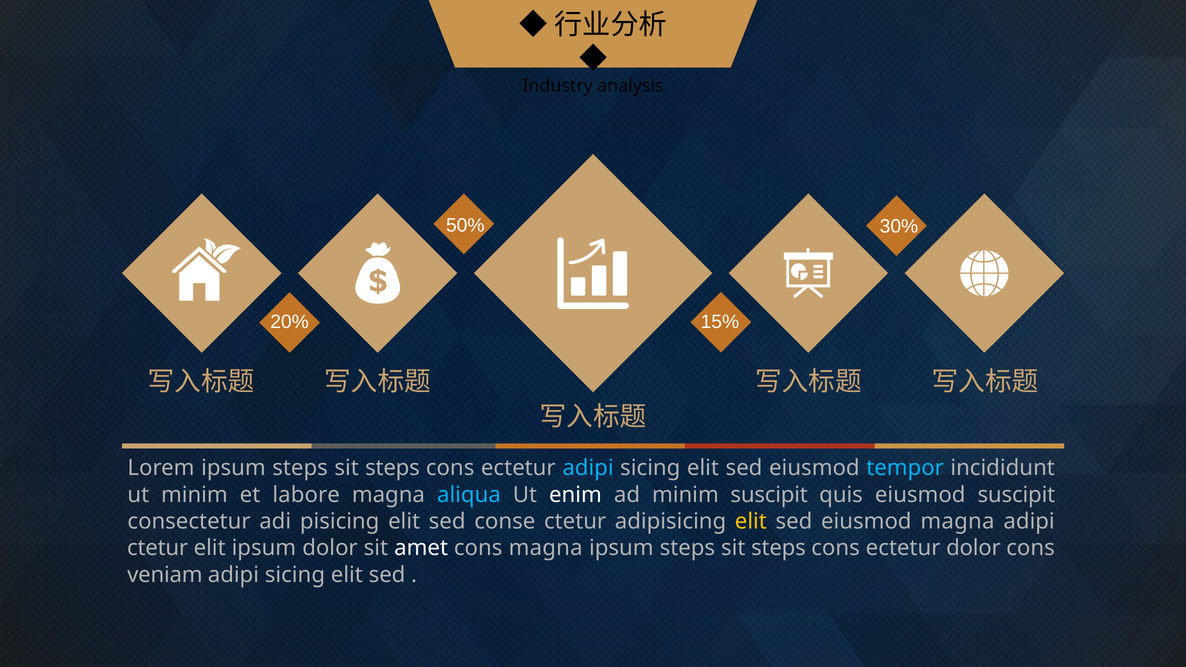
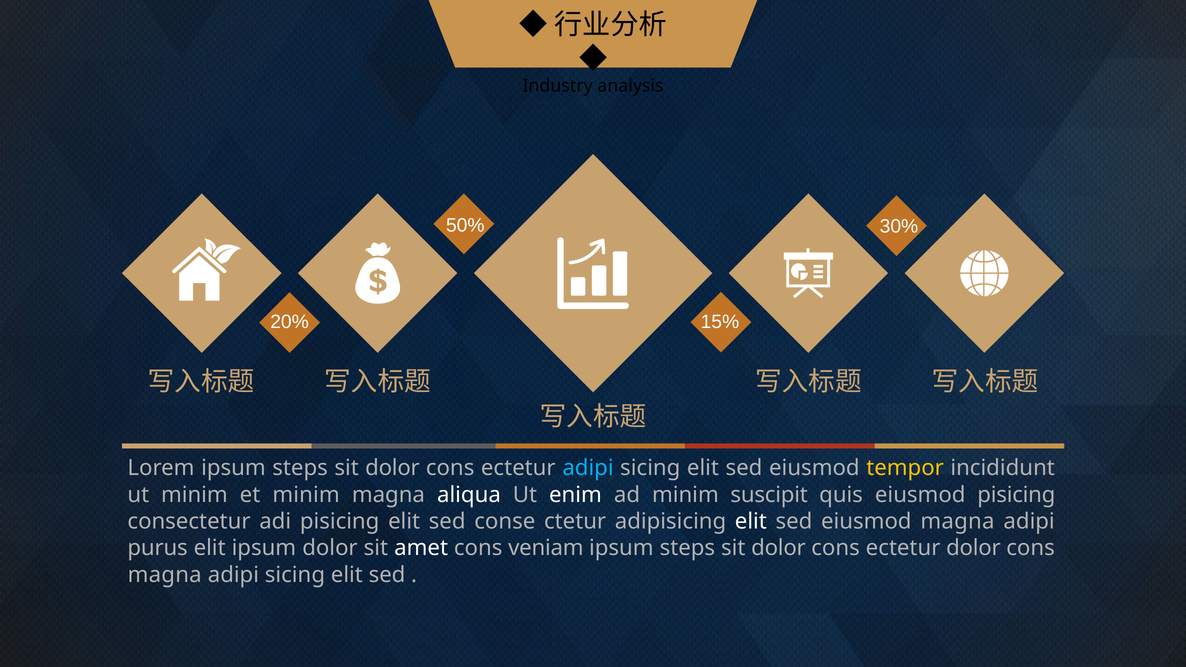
steps at (392, 468): steps -> dolor
tempor colour: light blue -> yellow
et labore: labore -> minim
aliqua colour: light blue -> white
eiusmod suscipit: suscipit -> pisicing
elit at (751, 521) colour: yellow -> white
ctetur at (158, 548): ctetur -> purus
cons magna: magna -> veniam
steps at (778, 548): steps -> dolor
veniam at (165, 575): veniam -> magna
